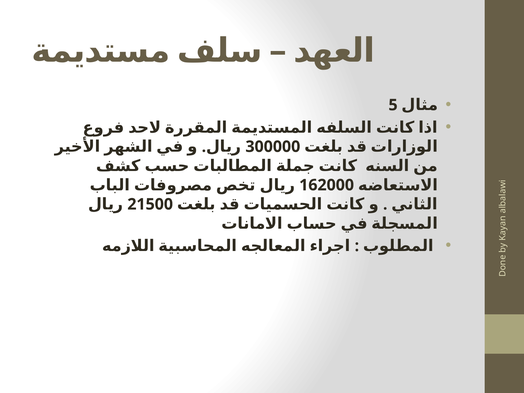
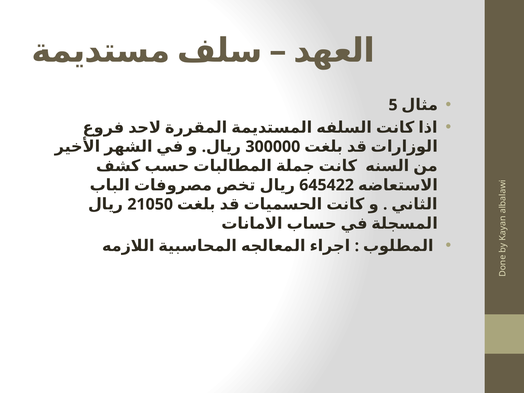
162000: 162000 -> 645422
21500: 21500 -> 21050
